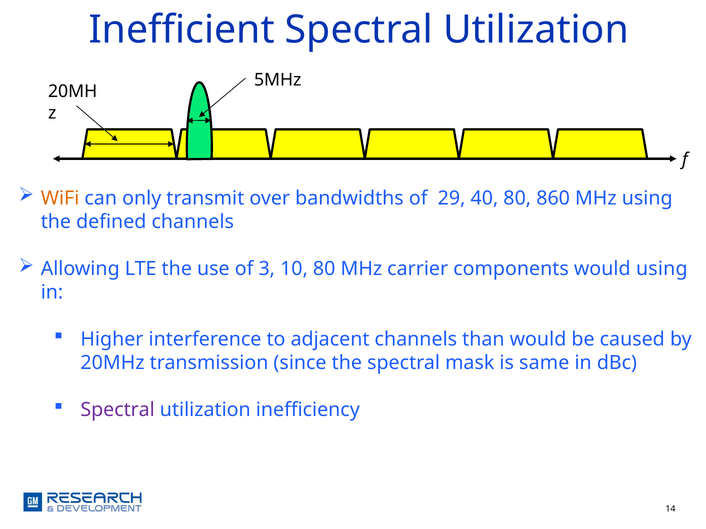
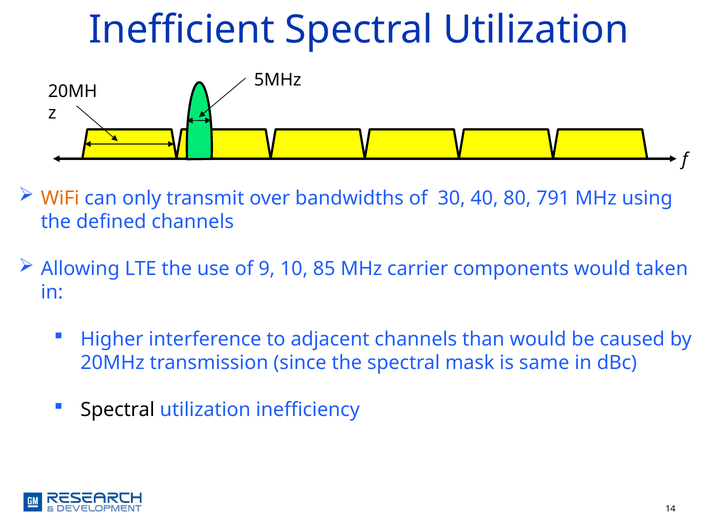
29: 29 -> 30
860: 860 -> 791
3: 3 -> 9
10 80: 80 -> 85
would using: using -> taken
Spectral at (118, 410) colour: purple -> black
